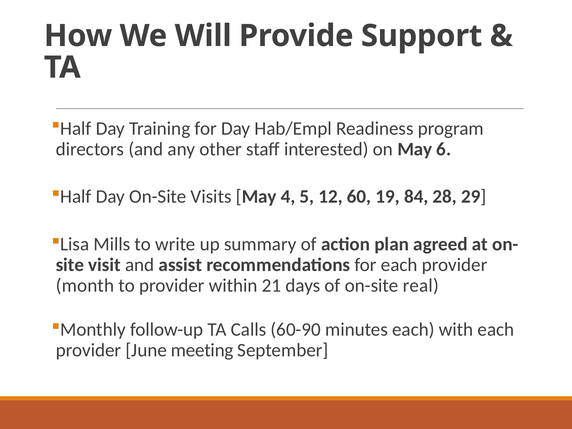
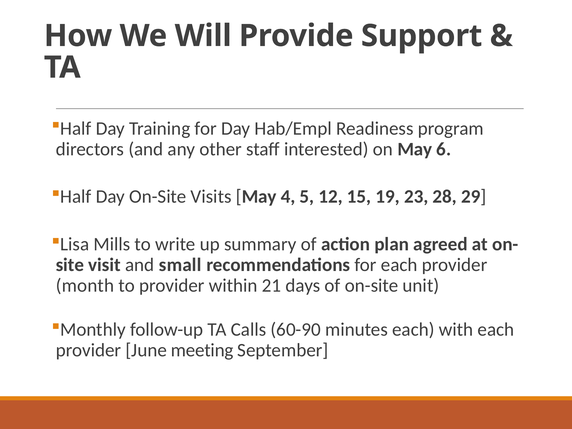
60: 60 -> 15
84: 84 -> 23
assist: assist -> small
real: real -> unit
